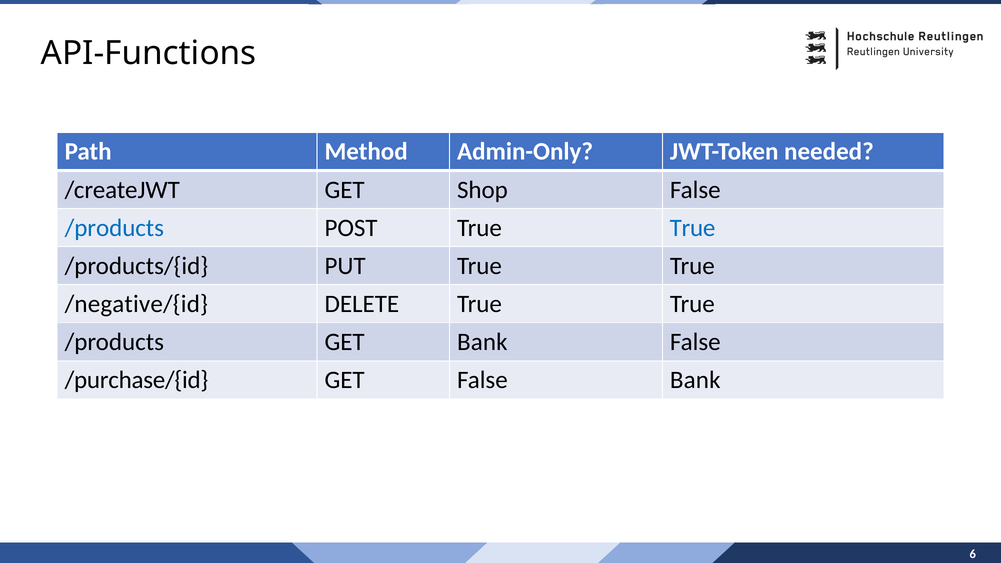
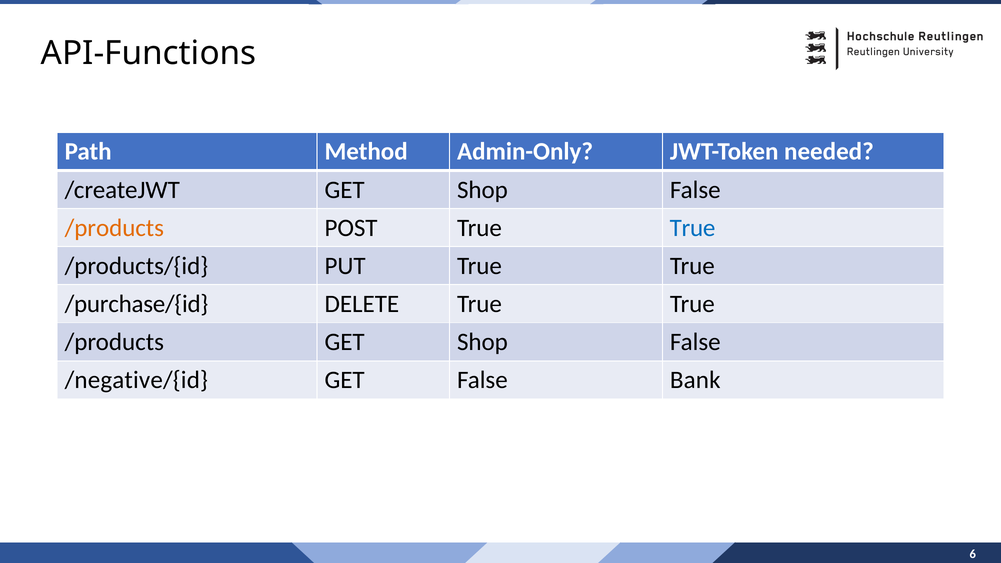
/products at (114, 228) colour: blue -> orange
/negative/{id: /negative/{id -> /purchase/{id
/products GET Bank: Bank -> Shop
/purchase/{id: /purchase/{id -> /negative/{id
